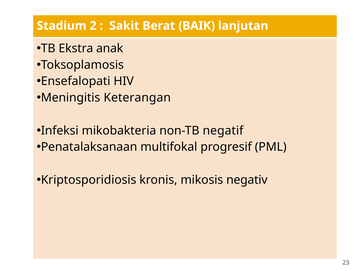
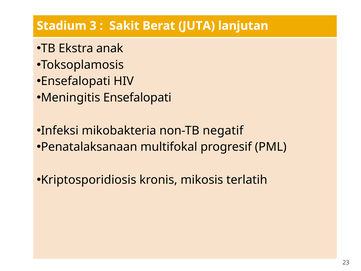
2: 2 -> 3
BAIK: BAIK -> JUTA
Meningitis Keterangan: Keterangan -> Ensefalopati
negativ: negativ -> terlatih
